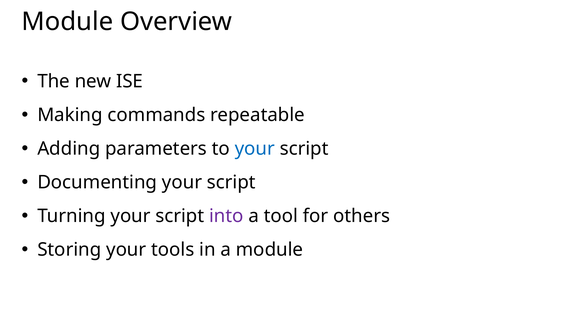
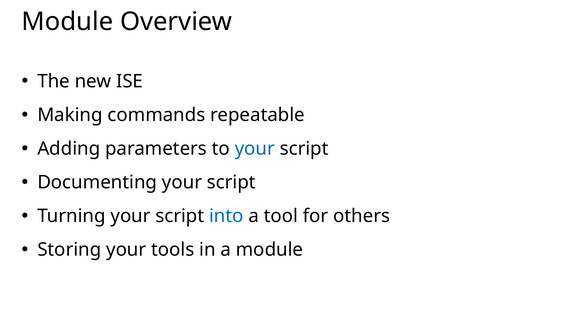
into colour: purple -> blue
